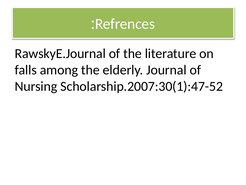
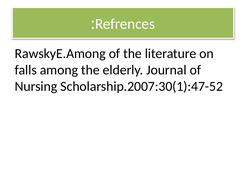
RawskyE.Journal: RawskyE.Journal -> RawskyE.Among
